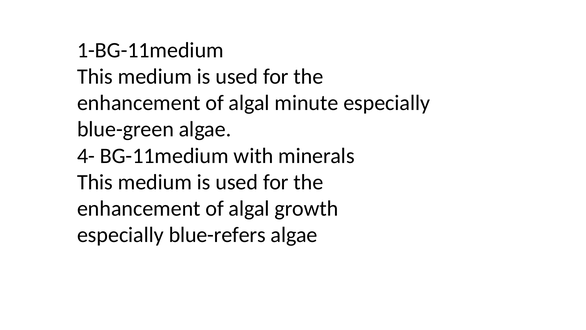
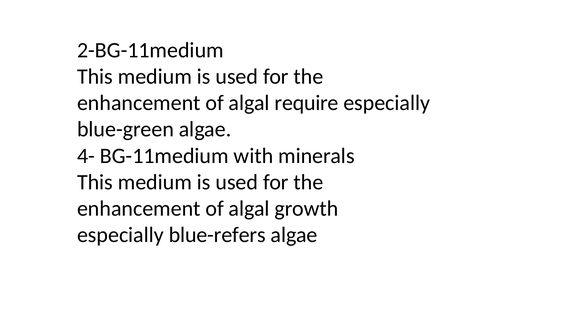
1-BG-11medium: 1-BG-11medium -> 2-BG-11medium
minute: minute -> require
